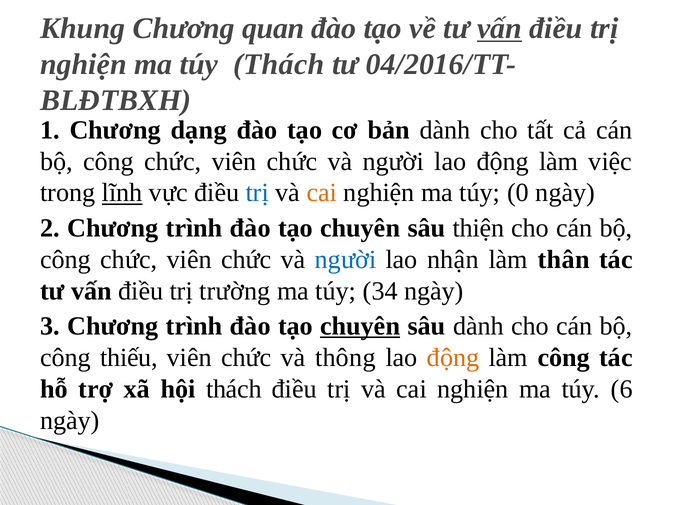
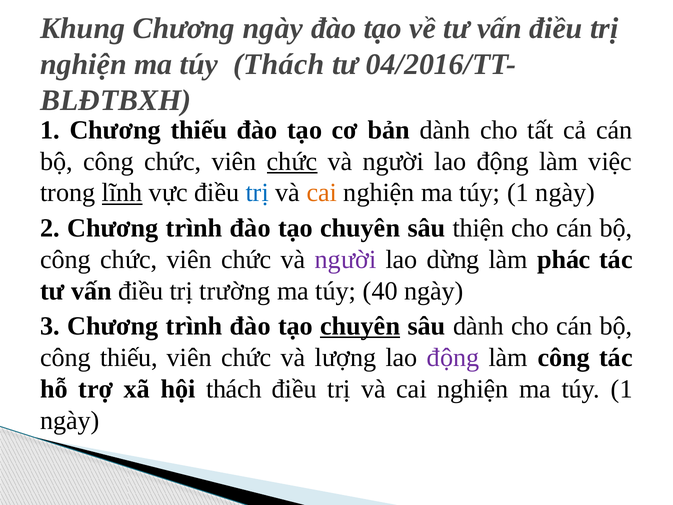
Chương quan: quan -> ngày
vấn at (500, 28) underline: present -> none
Chương dạng: dạng -> thiếu
chức at (292, 161) underline: none -> present
0 at (518, 193): 0 -> 1
người at (346, 259) colour: blue -> purple
nhận: nhận -> dừng
thân: thân -> phác
34: 34 -> 40
thông: thông -> lượng
động at (453, 357) colour: orange -> purple
6 at (622, 389): 6 -> 1
